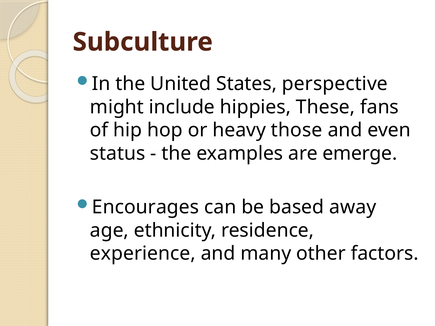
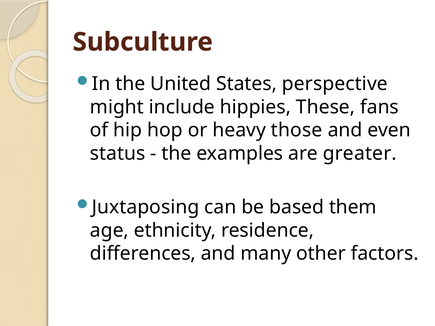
emerge: emerge -> greater
Encourages: Encourages -> Juxtaposing
away: away -> them
experience: experience -> differences
